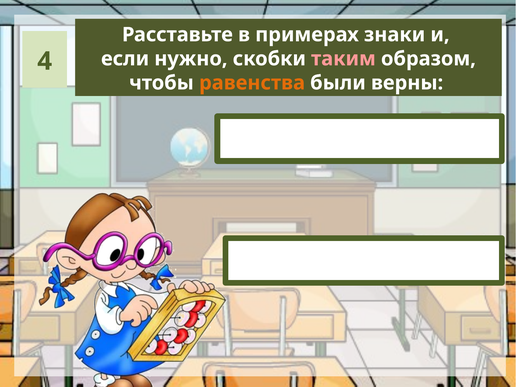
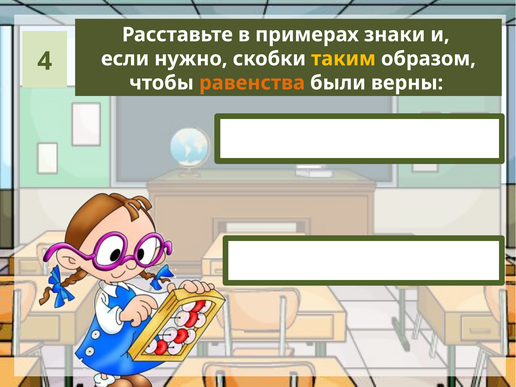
таким colour: pink -> yellow
